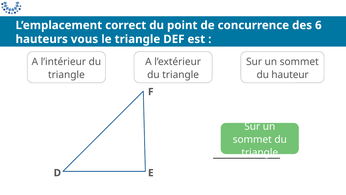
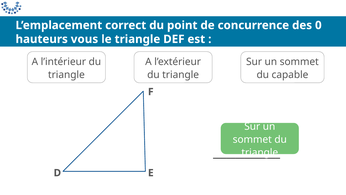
6: 6 -> 0
hauteur: hauteur -> capable
